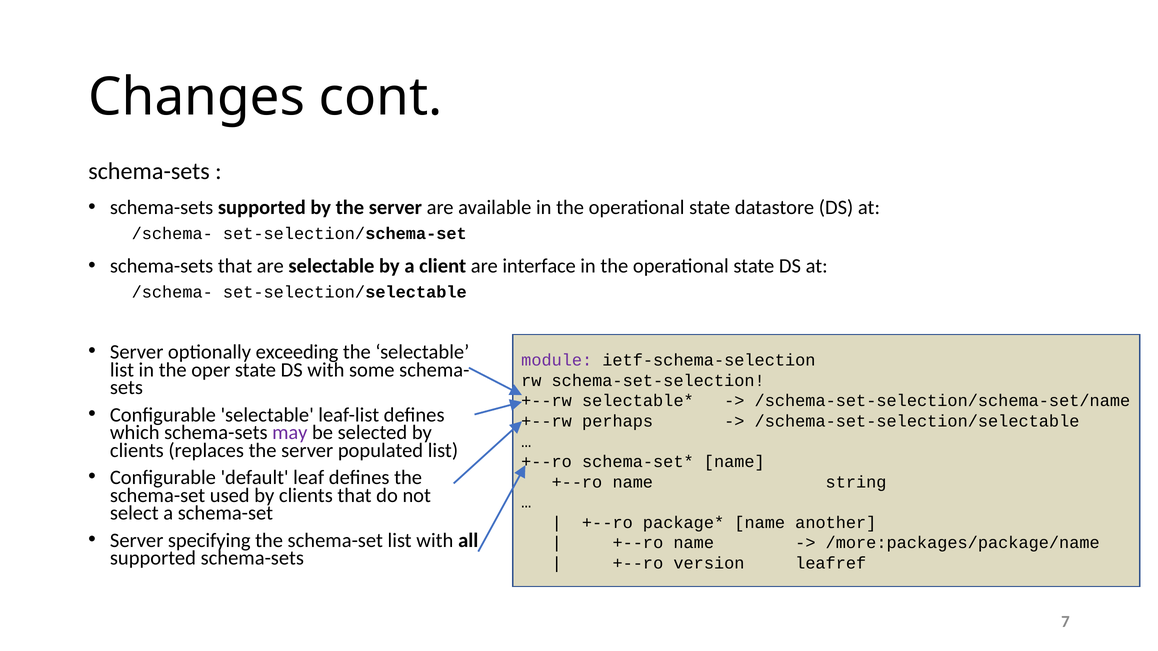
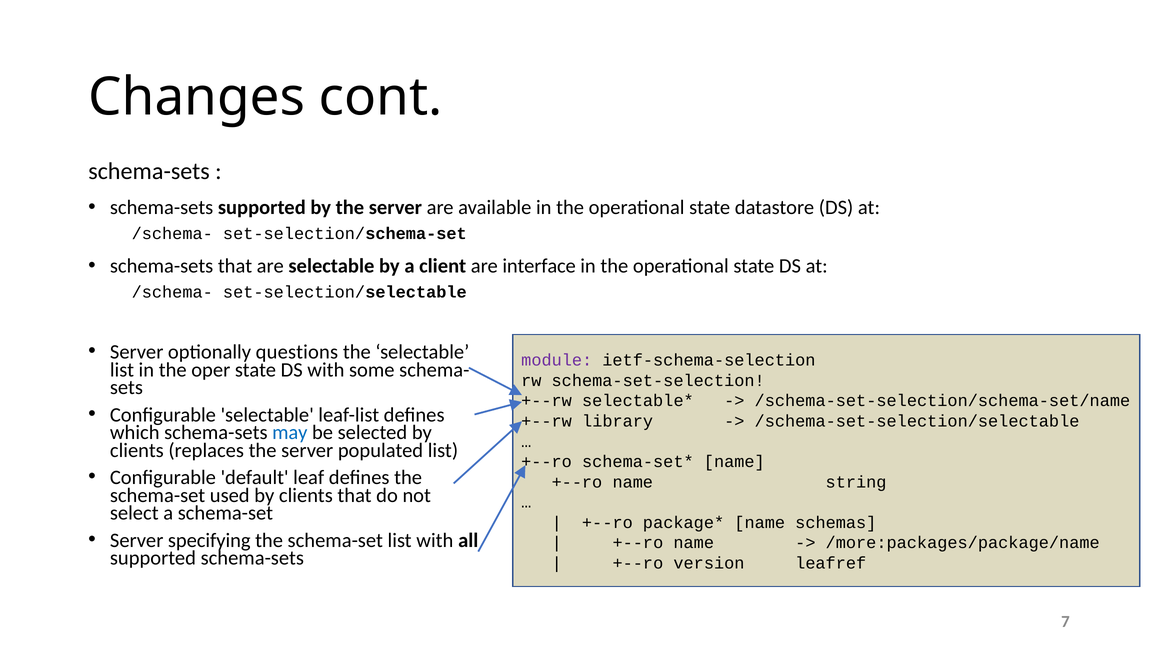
exceeding: exceeding -> questions
perhaps: perhaps -> library
may colour: purple -> blue
another: another -> schemas
